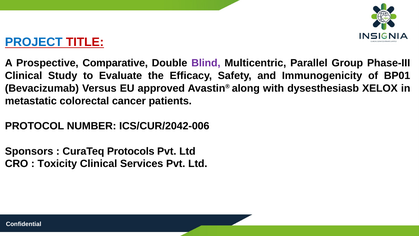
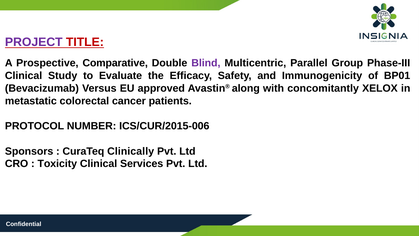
PROJECT colour: blue -> purple
dysesthesiasb: dysesthesiasb -> concomitantly
ICS/CUR/2042-006: ICS/CUR/2042-006 -> ICS/CUR/2015-006
Protocols: Protocols -> Clinically
